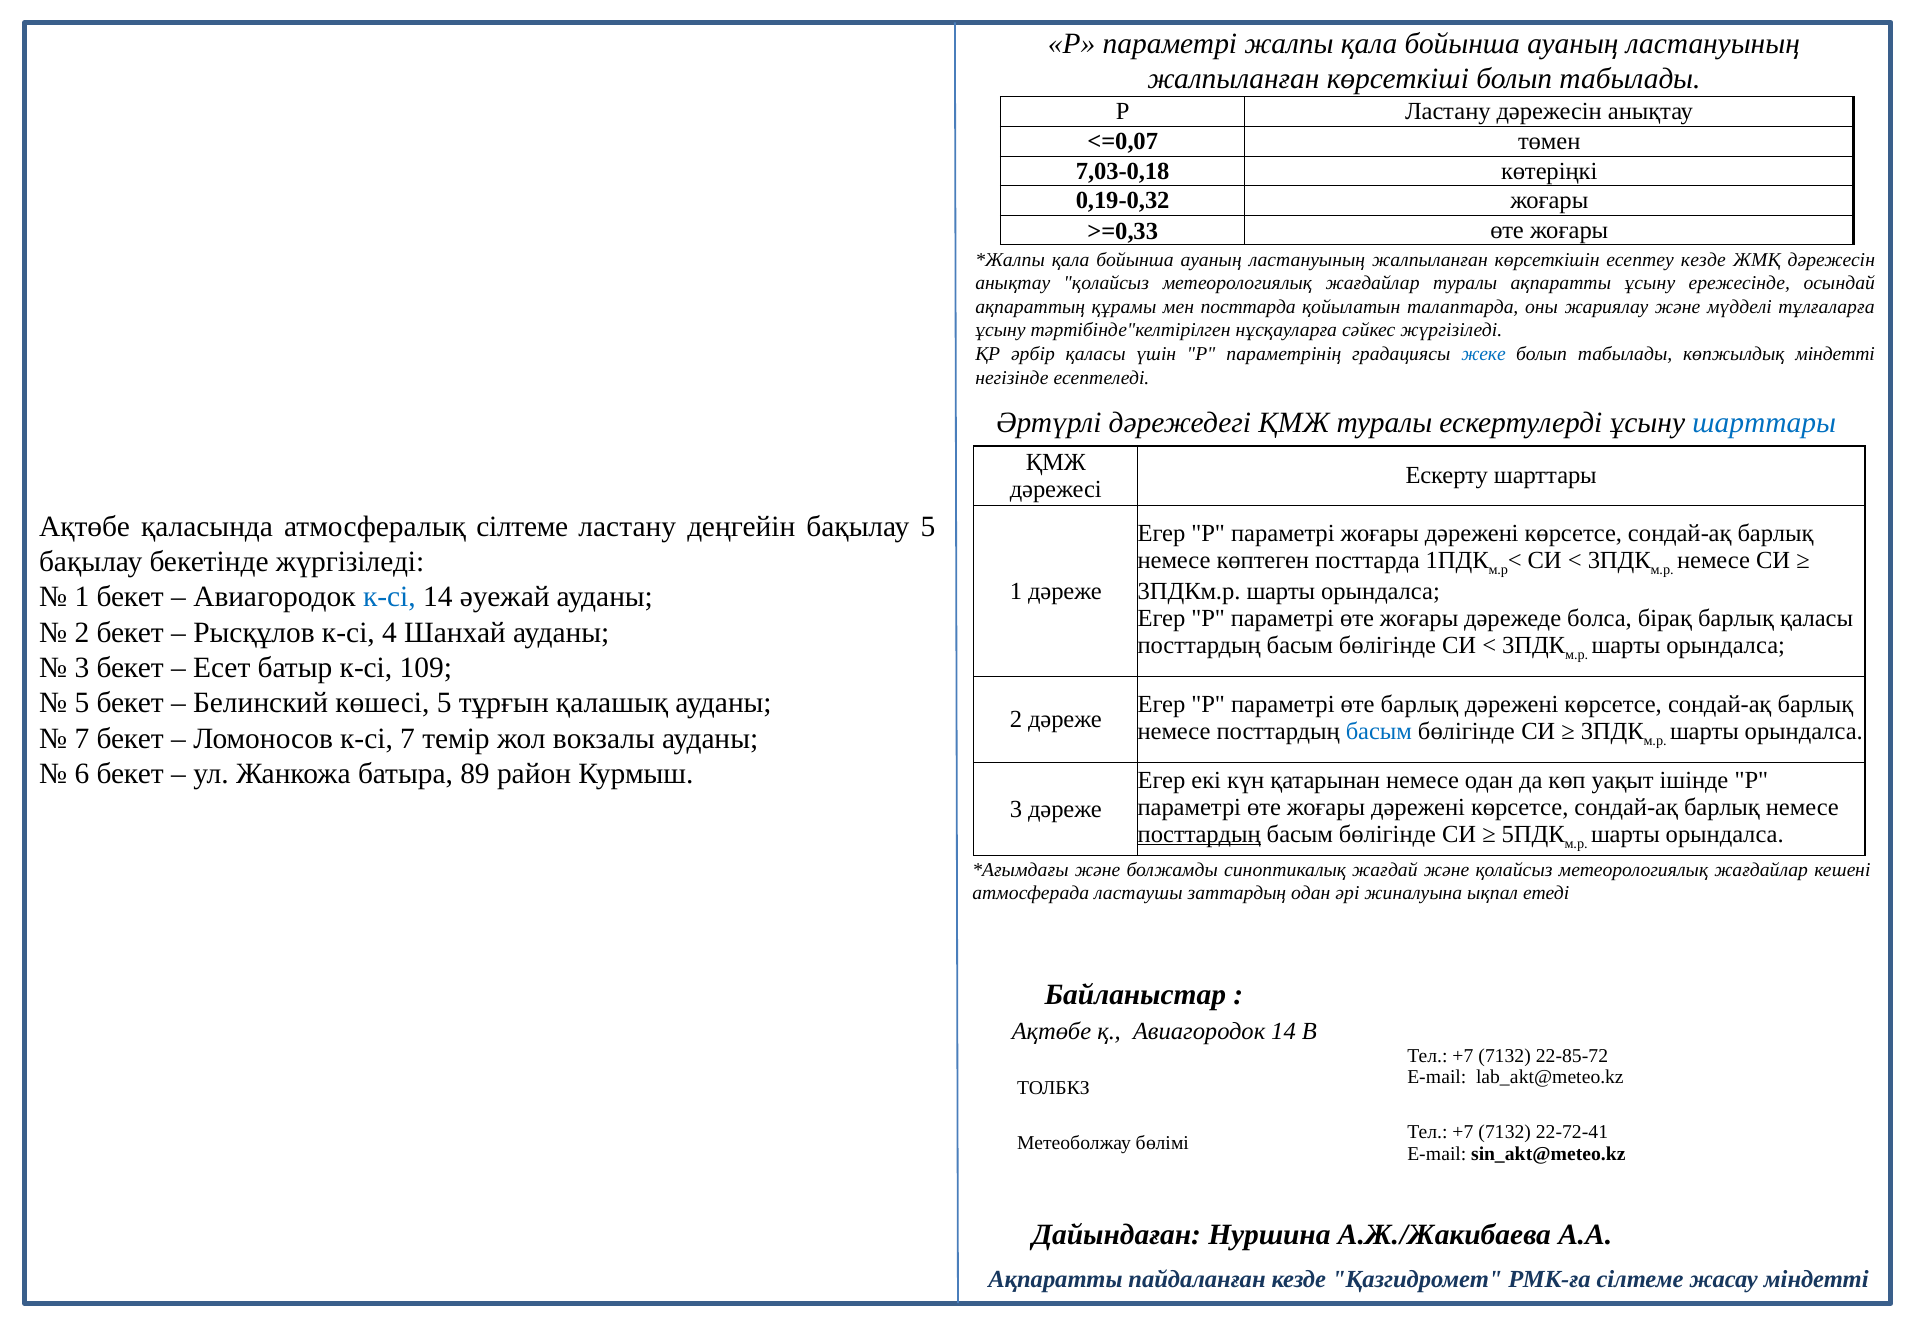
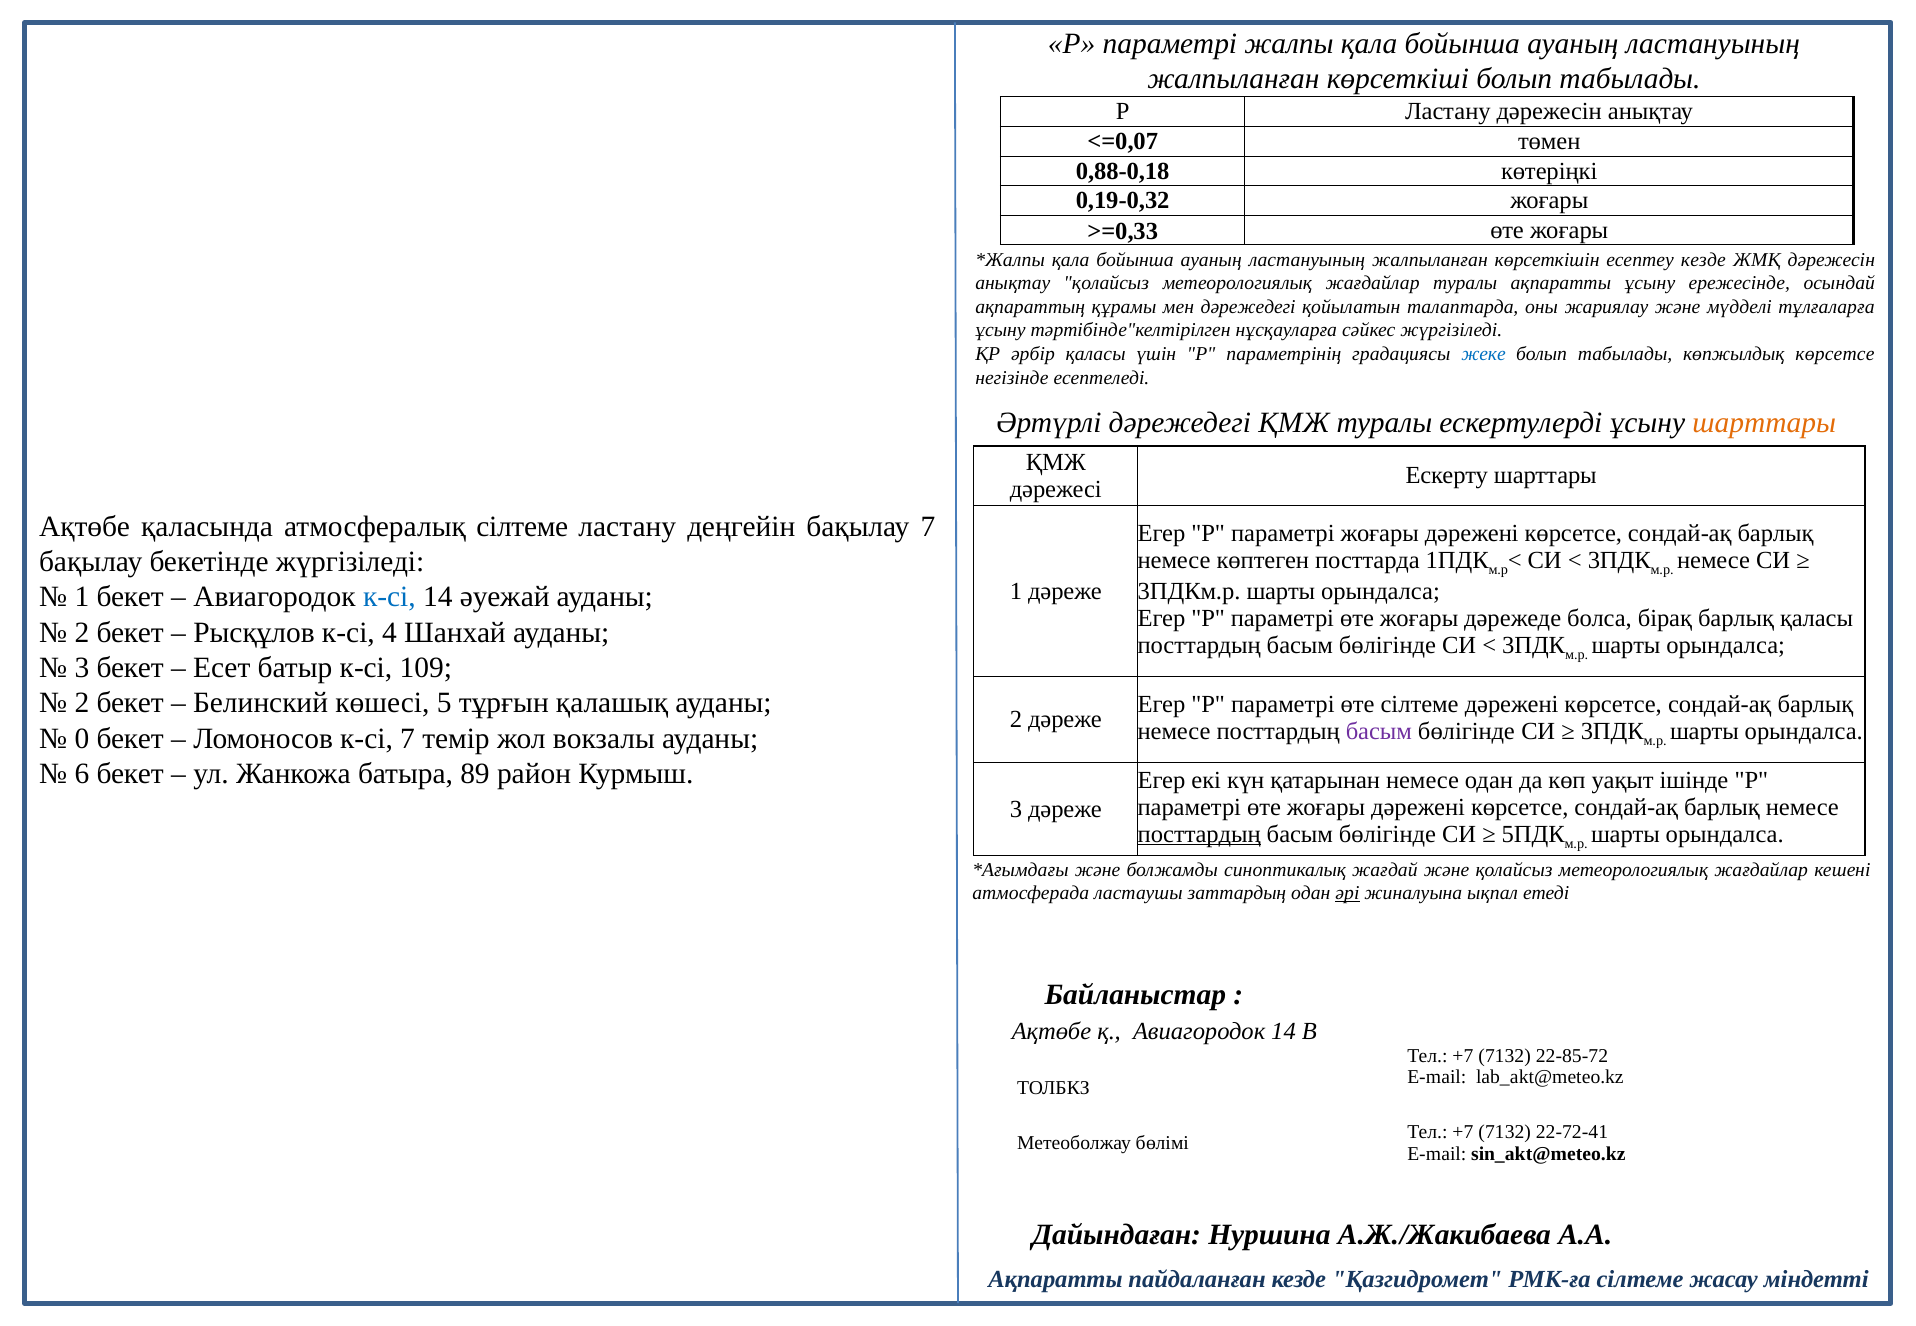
7,03-0,18: 7,03-0,18 -> 0,88-0,18
мен посттарда: посттарда -> дәрежедегі
көпжылдық міндетті: міндетті -> көрсетсе
шарттары at (1764, 423) colour: blue -> orange
бақылау 5: 5 -> 7
5 at (82, 703): 5 -> 2
өте барлық: барлық -> сілтеме
басым at (1379, 732) colour: blue -> purple
7 at (82, 739): 7 -> 0
әрі underline: none -> present
